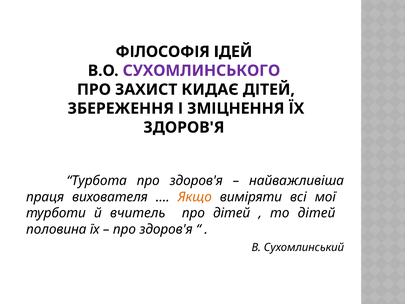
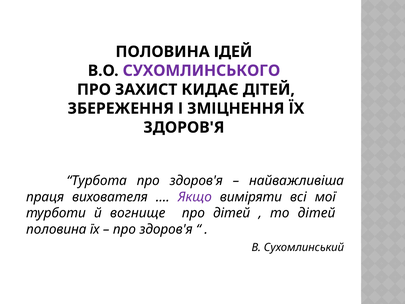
ФІЛОСОФІЯ at (163, 52): ФІЛОСОФІЯ -> ПОЛОВИНА
Якщо colour: orange -> purple
вчитель: вчитель -> вогнище
